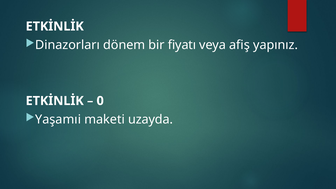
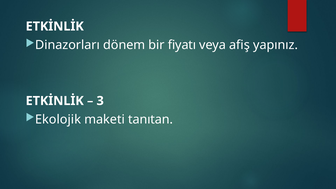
0: 0 -> 3
Yaşamıi: Yaşamıi -> Ekolojik
uzayda: uzayda -> tanıtan
